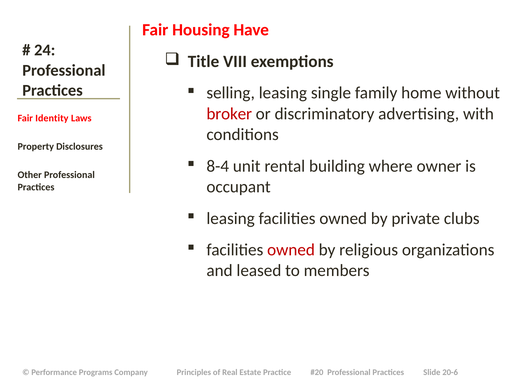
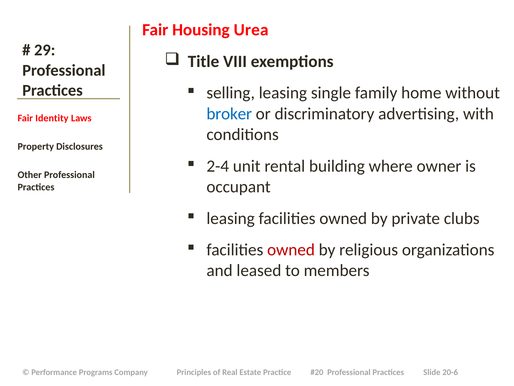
Have: Have -> Urea
24: 24 -> 29
broker colour: red -> blue
8-4: 8-4 -> 2-4
